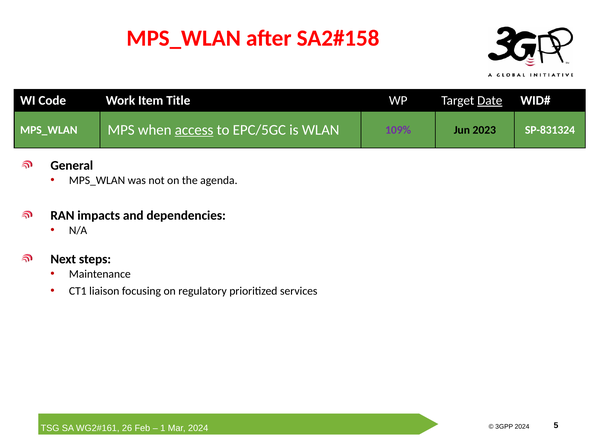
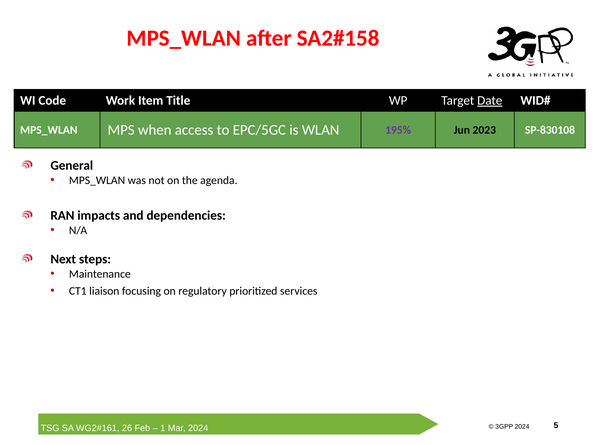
access underline: present -> none
109%: 109% -> 195%
SP-831324: SP-831324 -> SP-830108
